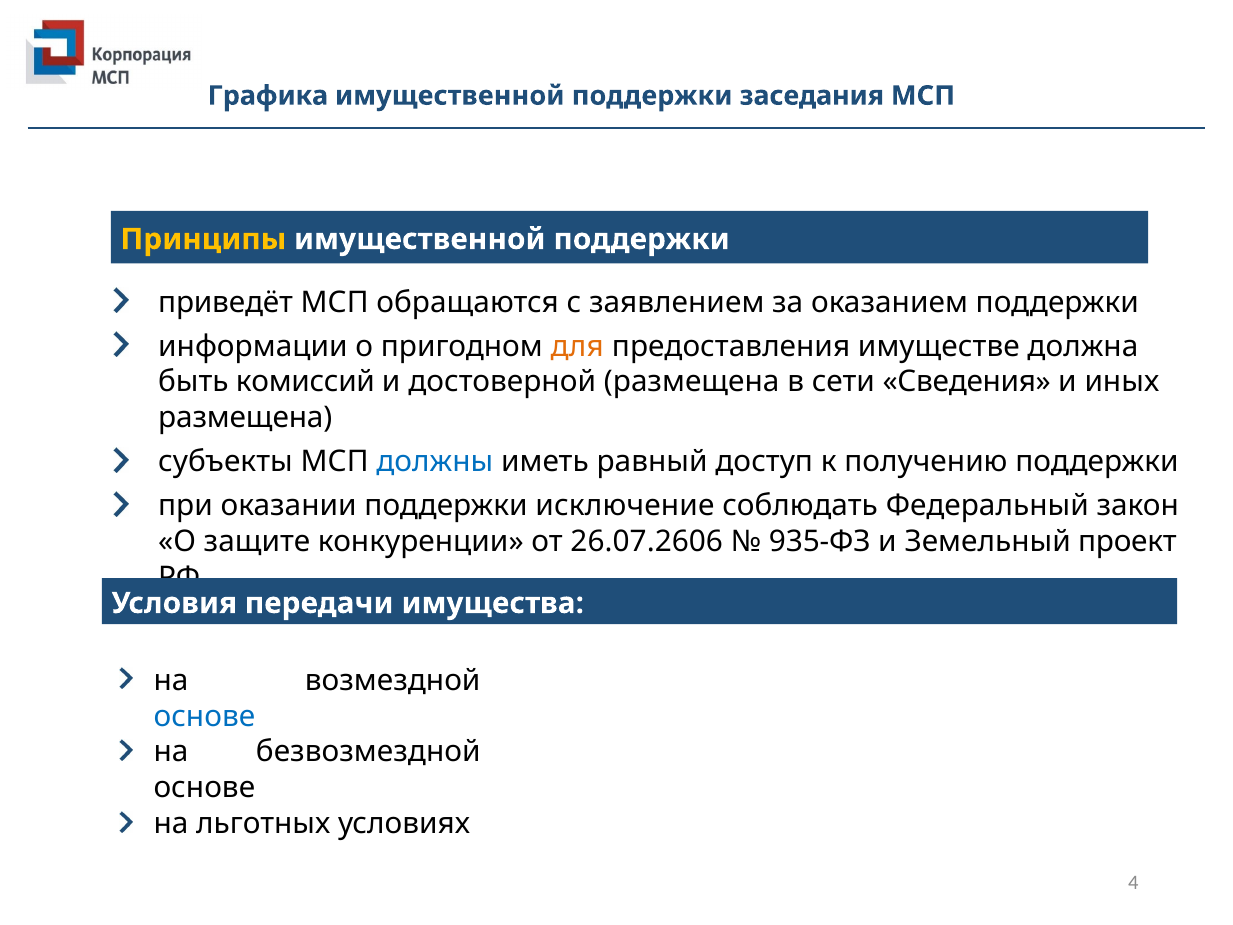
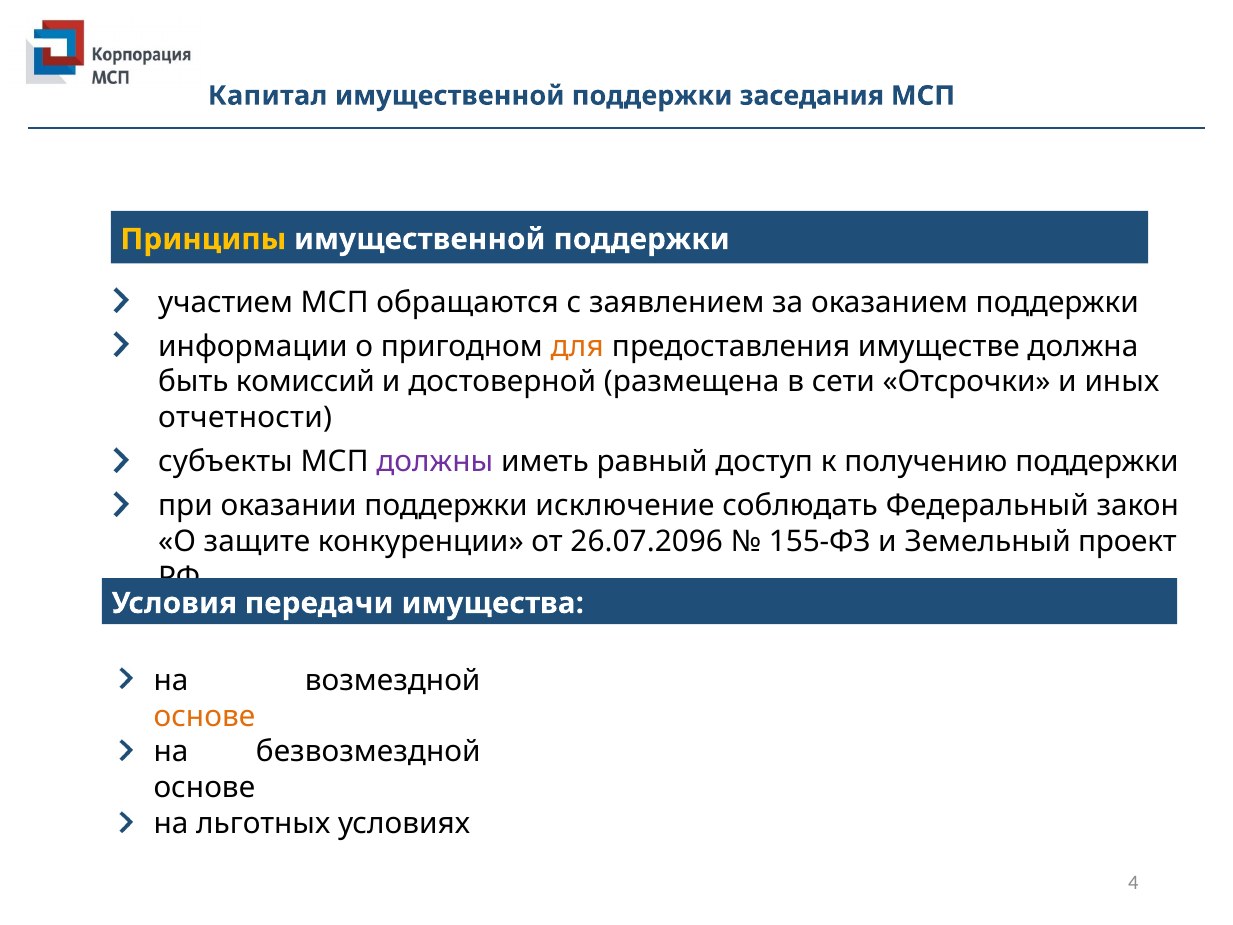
Графика: Графика -> Капитал
приведёт: приведёт -> участием
Сведения: Сведения -> Отсрочки
размещена at (245, 418): размещена -> отчетности
должны colour: blue -> purple
26.07.2606: 26.07.2606 -> 26.07.2096
935-ФЗ: 935-ФЗ -> 155-ФЗ
основе at (204, 716) colour: blue -> orange
